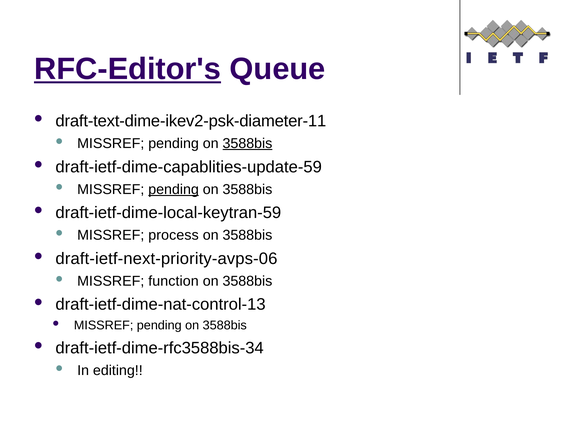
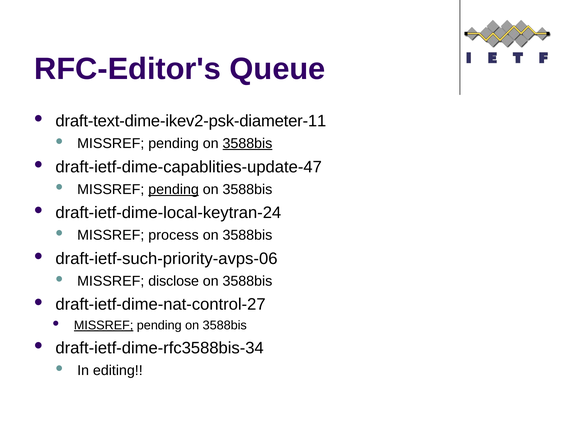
RFC-Editor's underline: present -> none
draft-ietf-dime-capablities-update-59: draft-ietf-dime-capablities-update-59 -> draft-ietf-dime-capablities-update-47
draft-ietf-dime-local-keytran-59: draft-ietf-dime-local-keytran-59 -> draft-ietf-dime-local-keytran-24
draft-ietf-next-priority-avps-06: draft-ietf-next-priority-avps-06 -> draft-ietf-such-priority-avps-06
function: function -> disclose
draft-ietf-dime-nat-control-13: draft-ietf-dime-nat-control-13 -> draft-ietf-dime-nat-control-27
MISSREF at (104, 325) underline: none -> present
